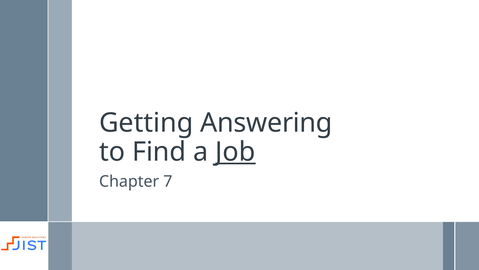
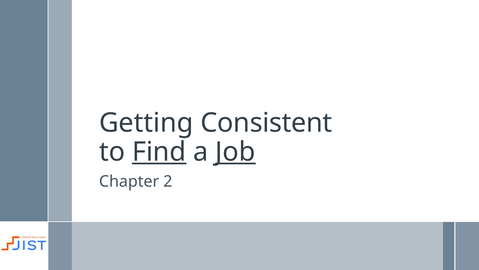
Answering: Answering -> Consistent
Find underline: none -> present
7: 7 -> 2
